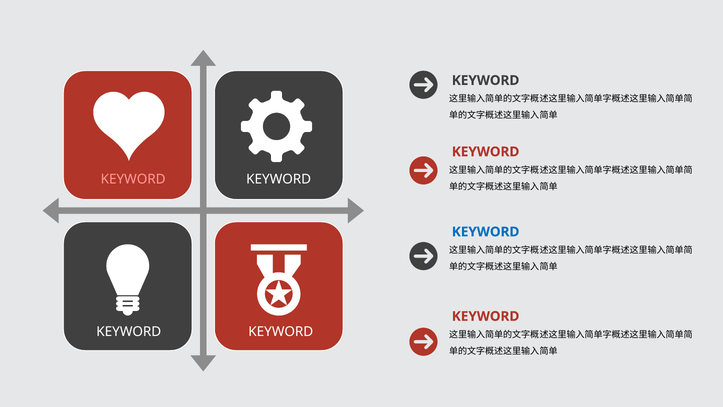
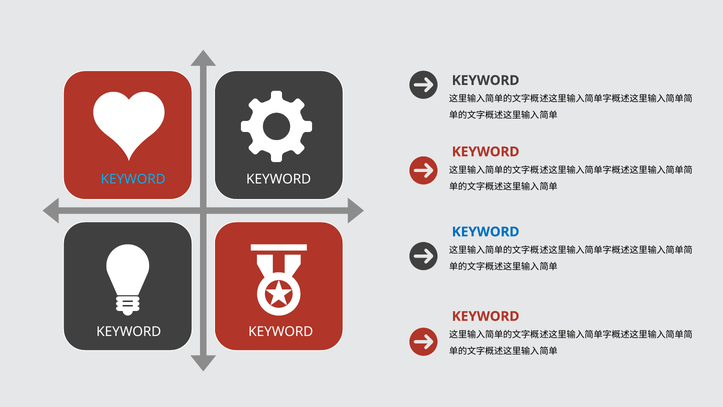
KEYWORD at (133, 179) colour: pink -> light blue
